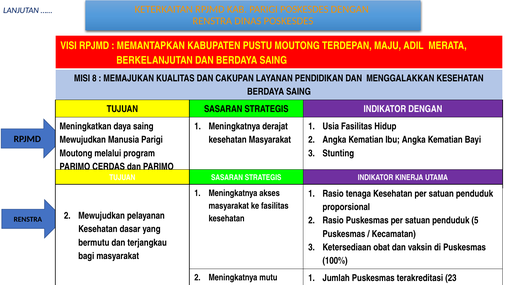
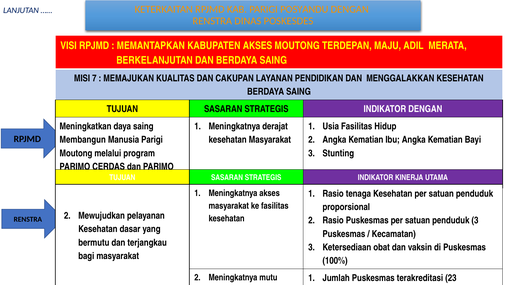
PARIGI POSKESDES: POSKESDES -> POSYANDU
KABUPATEN PUSTU: PUSTU -> AKSES
8: 8 -> 7
Mewujudkan at (83, 140): Mewujudkan -> Membangun
penduduk 5: 5 -> 3
